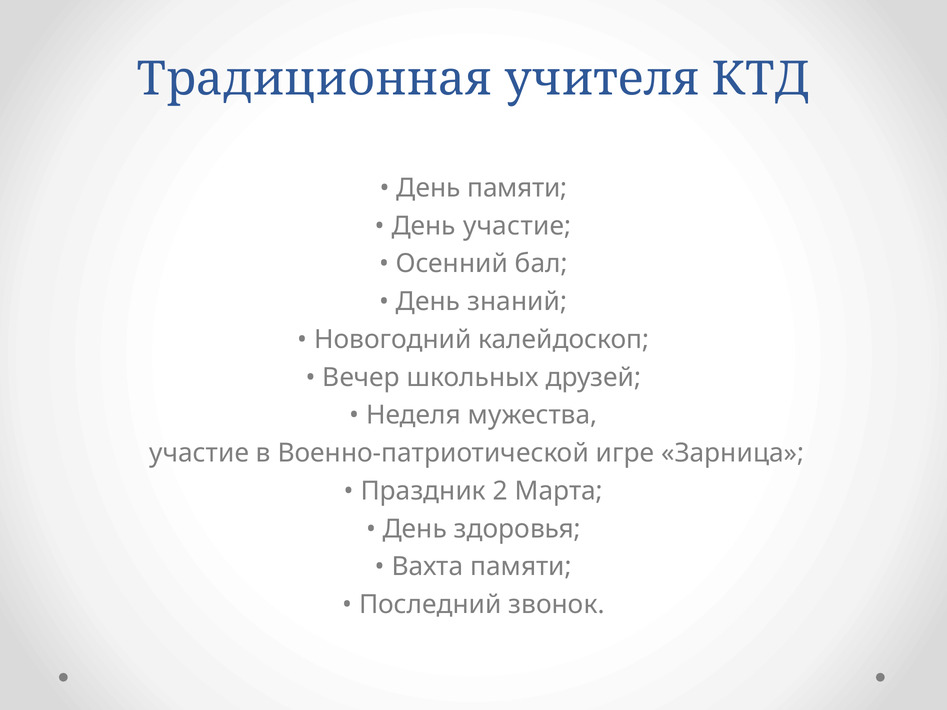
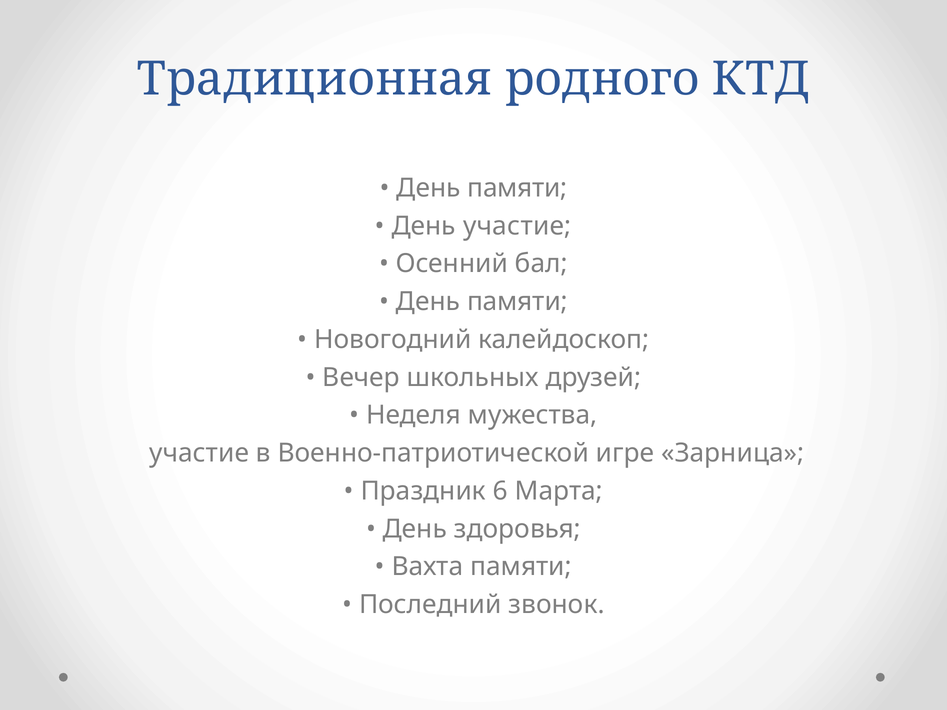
учителя: учителя -> родного
знаний at (517, 302): знаний -> памяти
2: 2 -> 6
